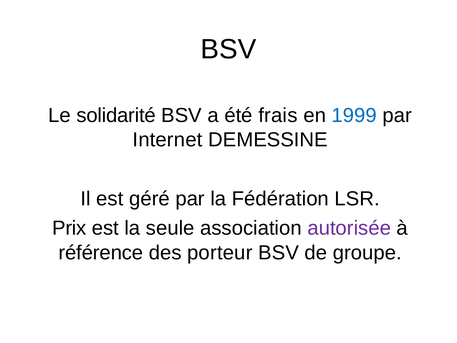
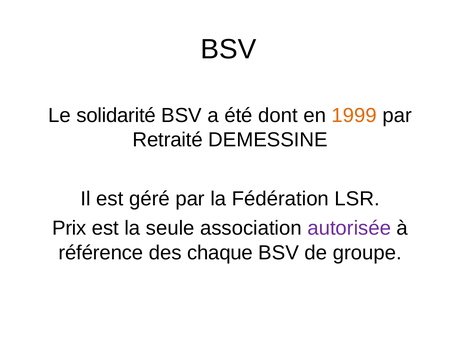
frais: frais -> dont
1999 colour: blue -> orange
Internet: Internet -> Retraité
porteur: porteur -> chaque
